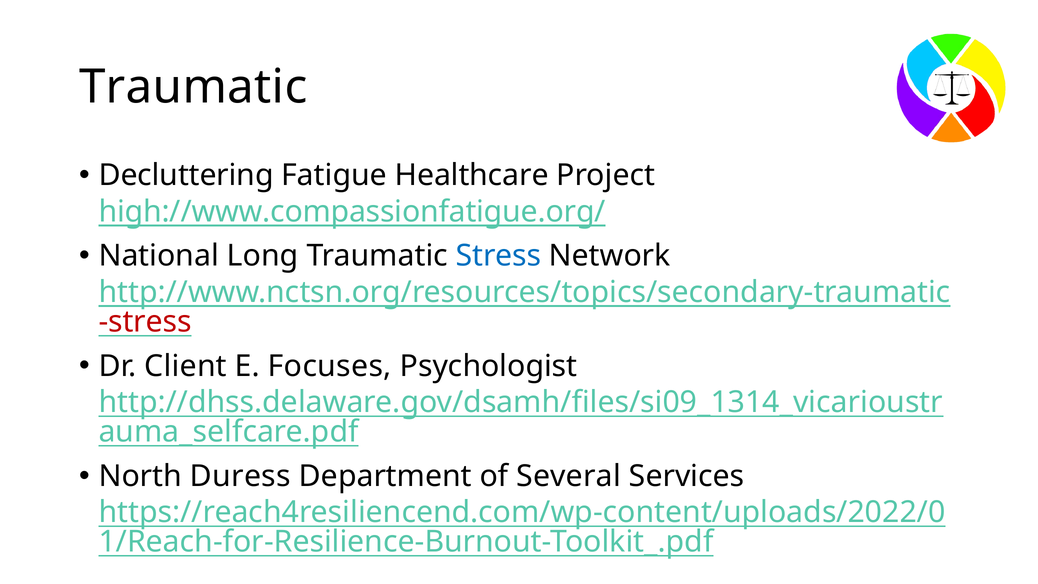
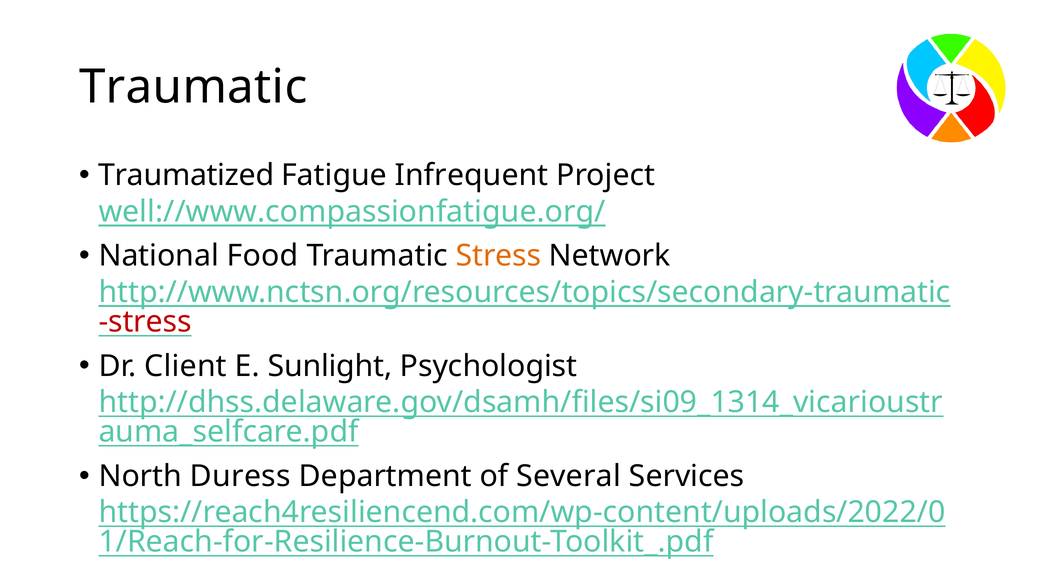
Decluttering: Decluttering -> Traumatized
Healthcare: Healthcare -> Infrequent
high://www.compassionfatigue.org/: high://www.compassionfatigue.org/ -> well://www.compassionfatigue.org/
Long: Long -> Food
Stress at (498, 256) colour: blue -> orange
Focuses: Focuses -> Sunlight
